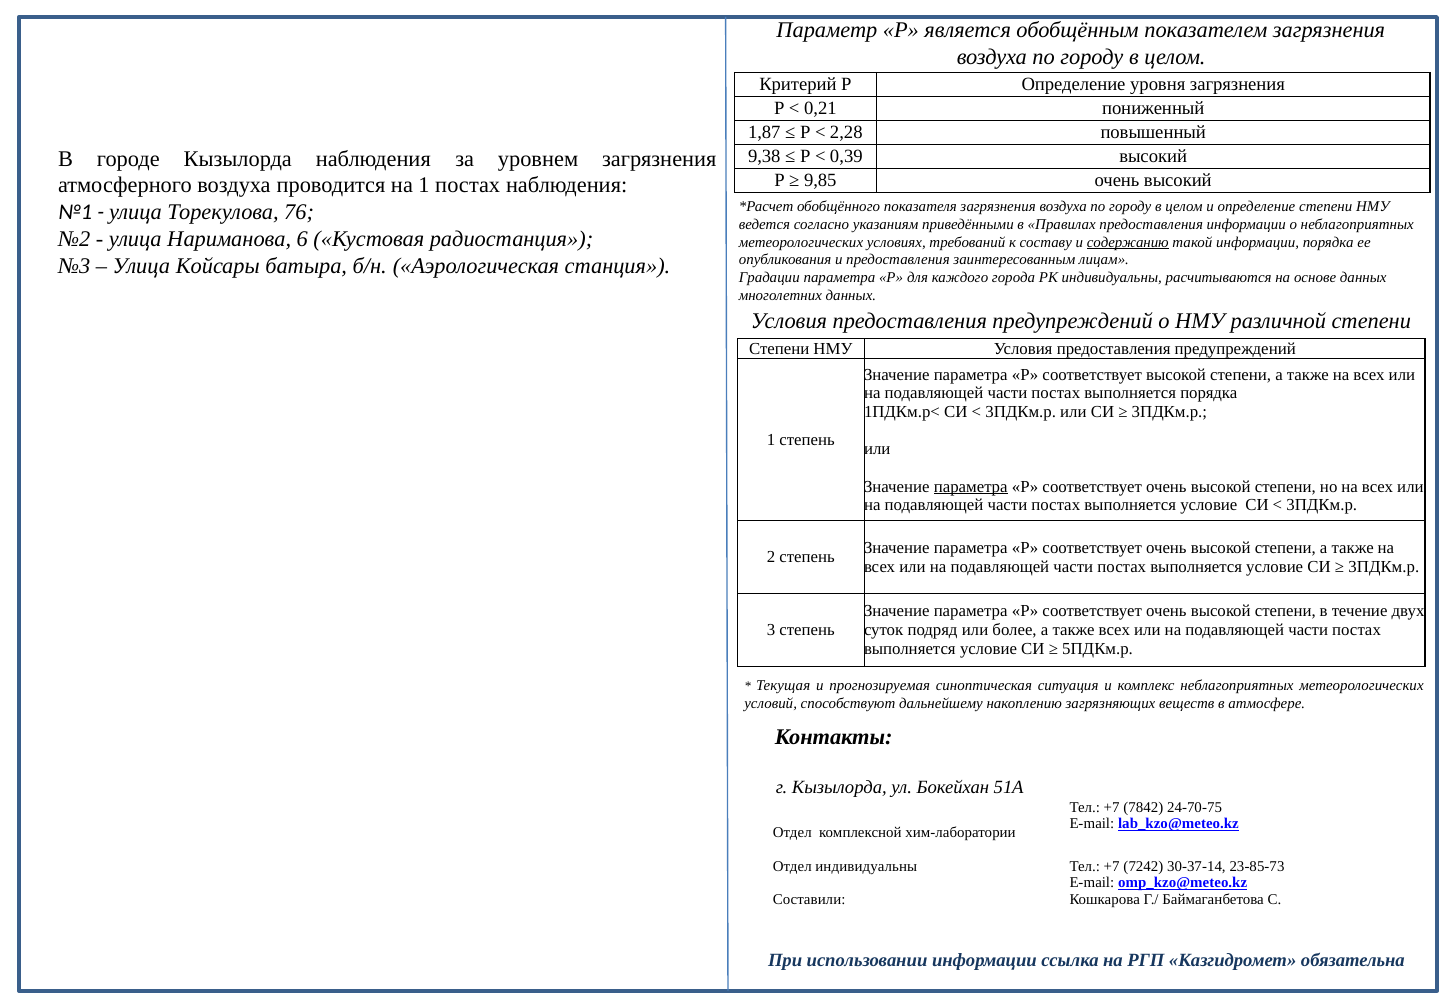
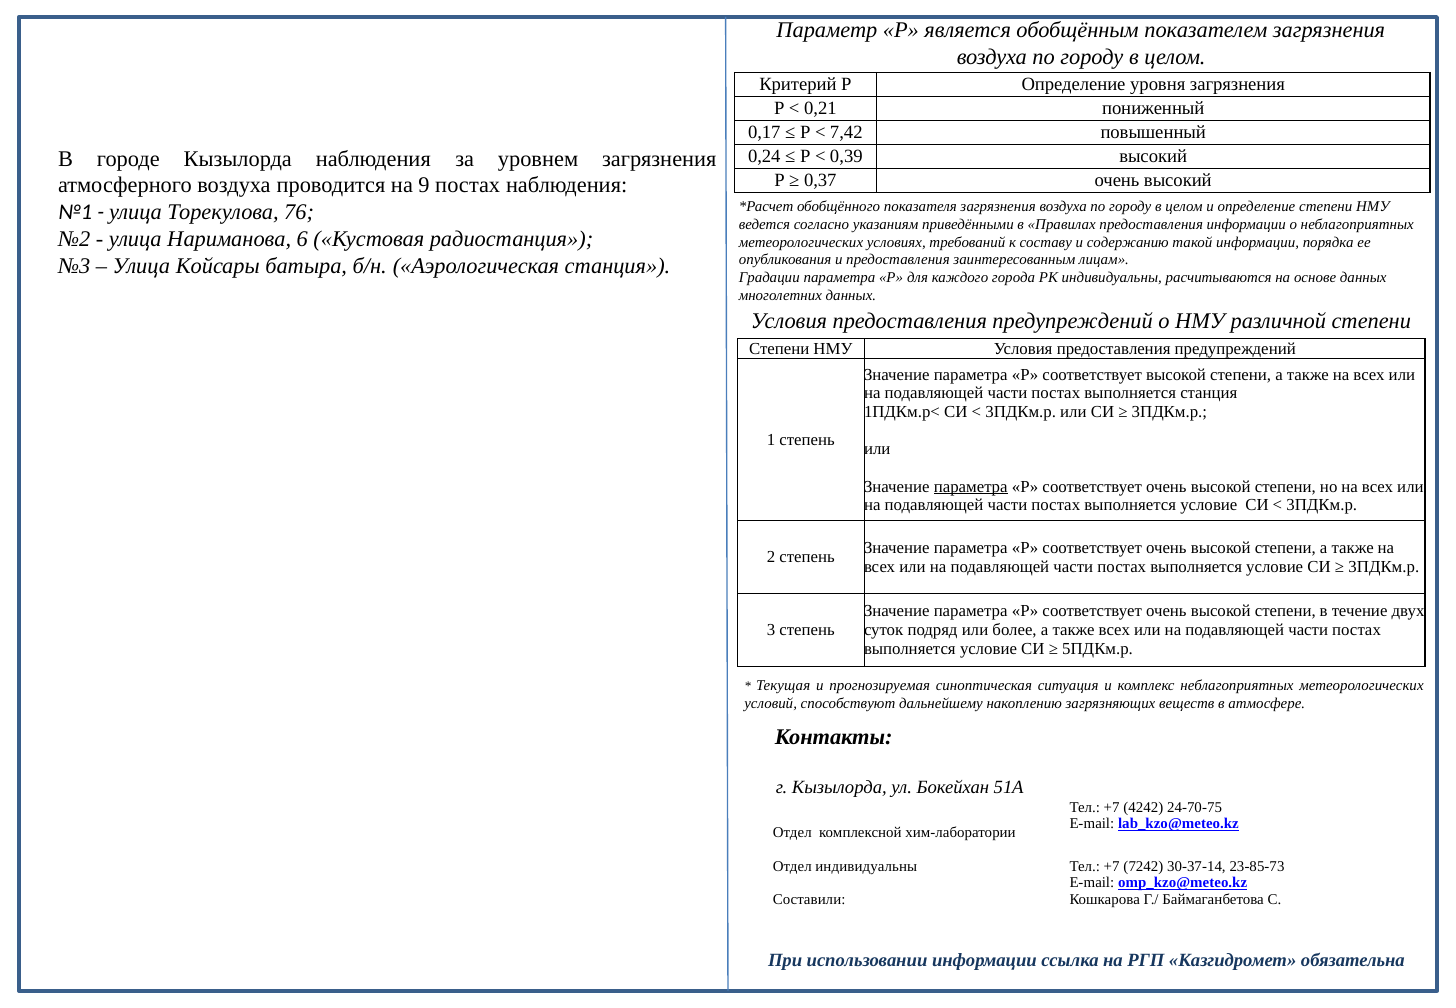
1,87: 1,87 -> 0,17
2,28: 2,28 -> 7,42
9,38: 9,38 -> 0,24
9,85: 9,85 -> 0,37
на 1: 1 -> 9
содержанию underline: present -> none
выполняется порядка: порядка -> станция
7842: 7842 -> 4242
